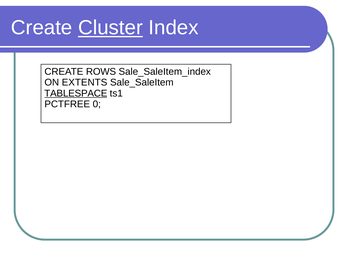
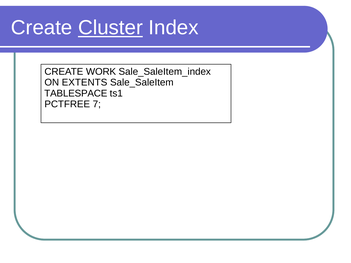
ROWS: ROWS -> WORK
TABLESPACE underline: present -> none
0: 0 -> 7
